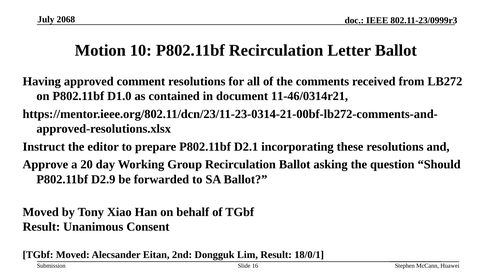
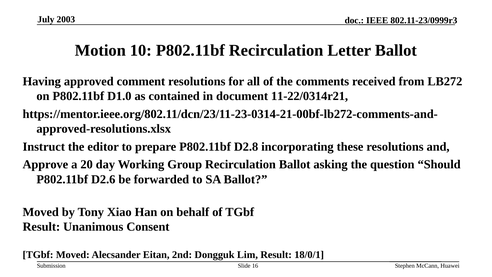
2068: 2068 -> 2003
11-46/0314r21: 11-46/0314r21 -> 11-22/0314r21
D2.1: D2.1 -> D2.8
D2.9: D2.9 -> D2.6
